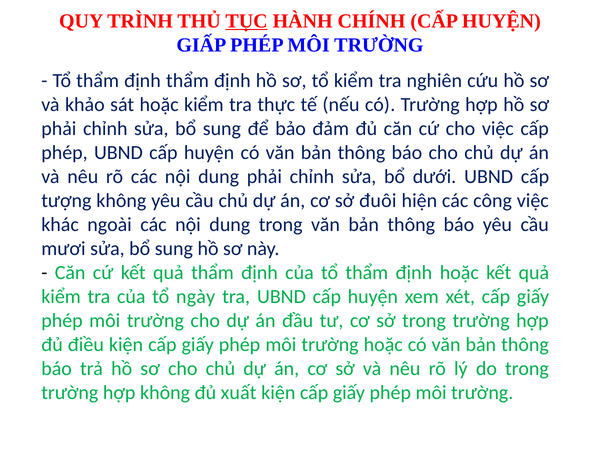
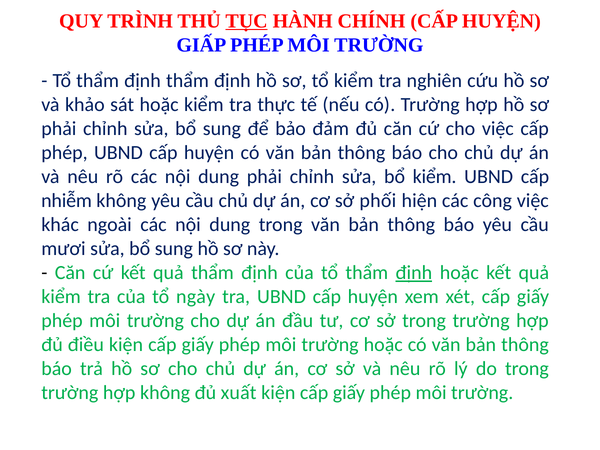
bổ dưới: dưới -> kiểm
tượng: tượng -> nhiễm
đuôi: đuôi -> phối
định at (414, 273) underline: none -> present
